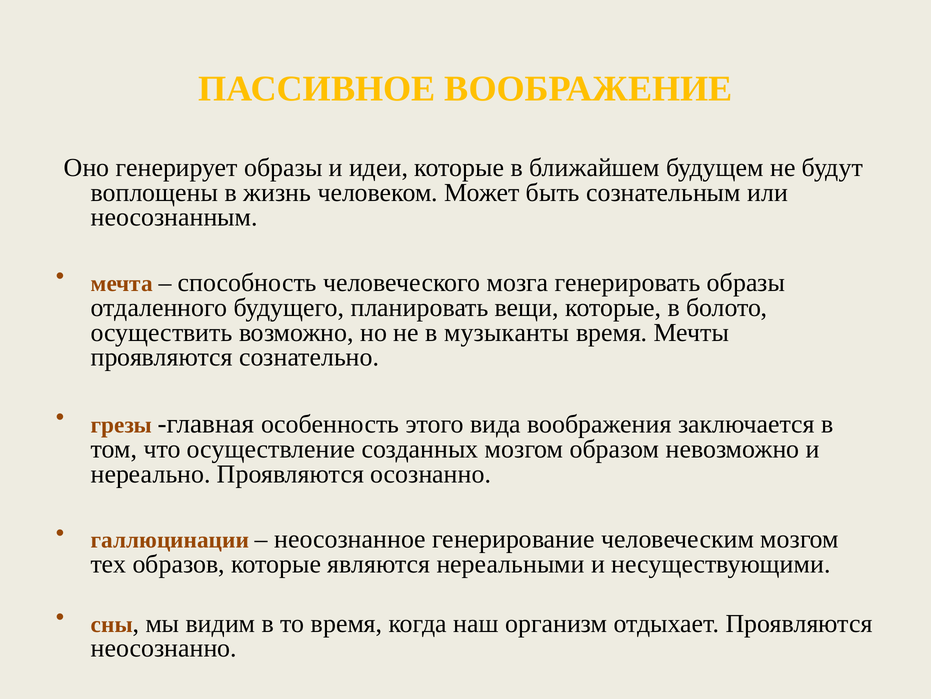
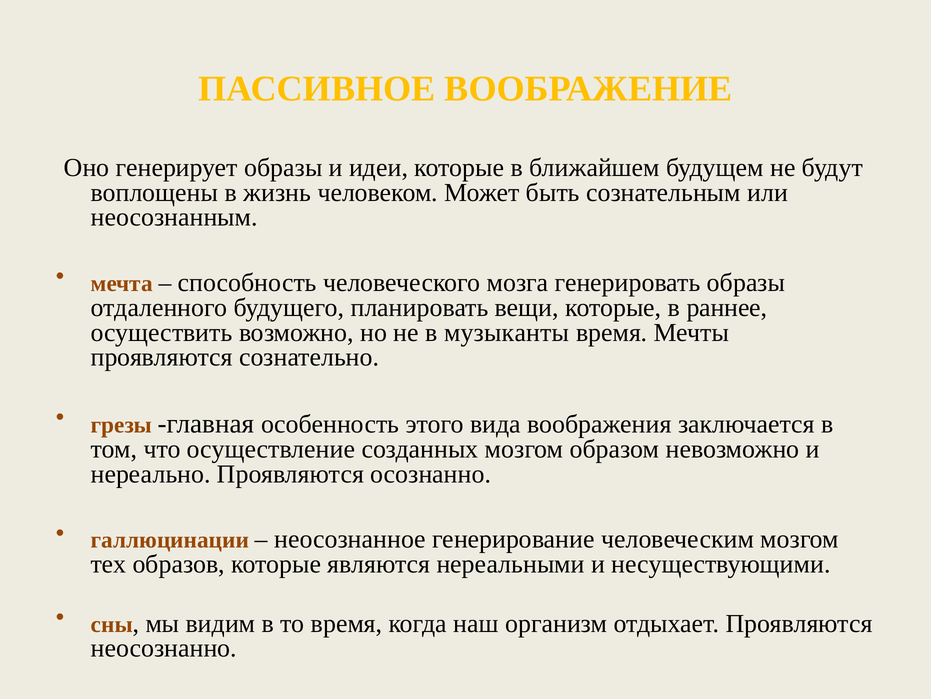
болото: болото -> раннее
